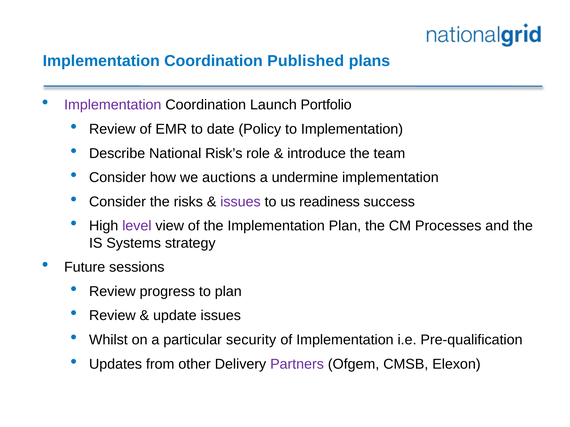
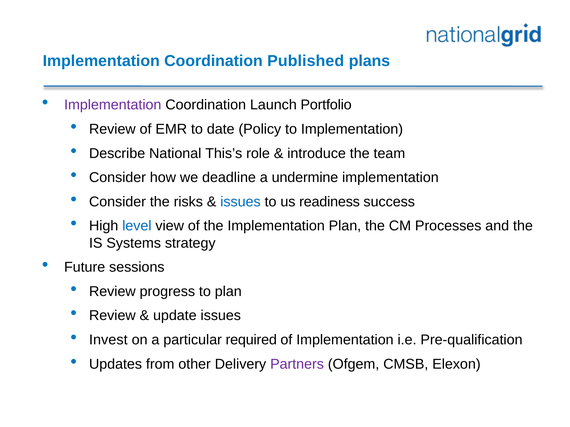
Risk’s: Risk’s -> This’s
auctions: auctions -> deadline
issues at (240, 202) colour: purple -> blue
level colour: purple -> blue
Whilst: Whilst -> Invest
security: security -> required
